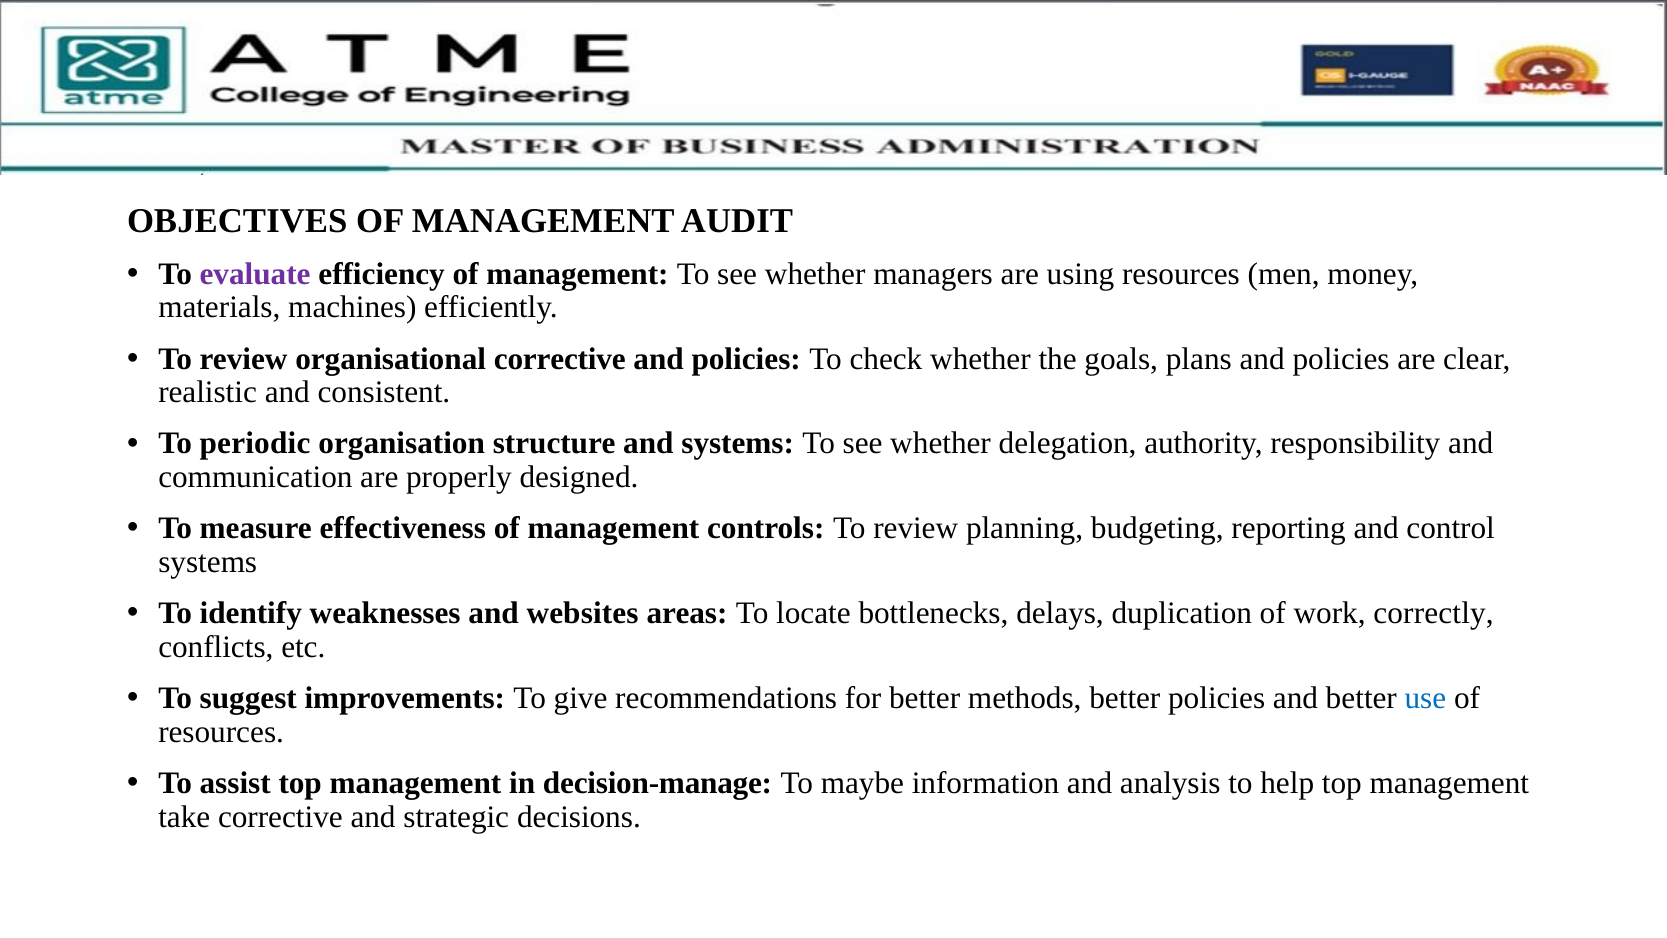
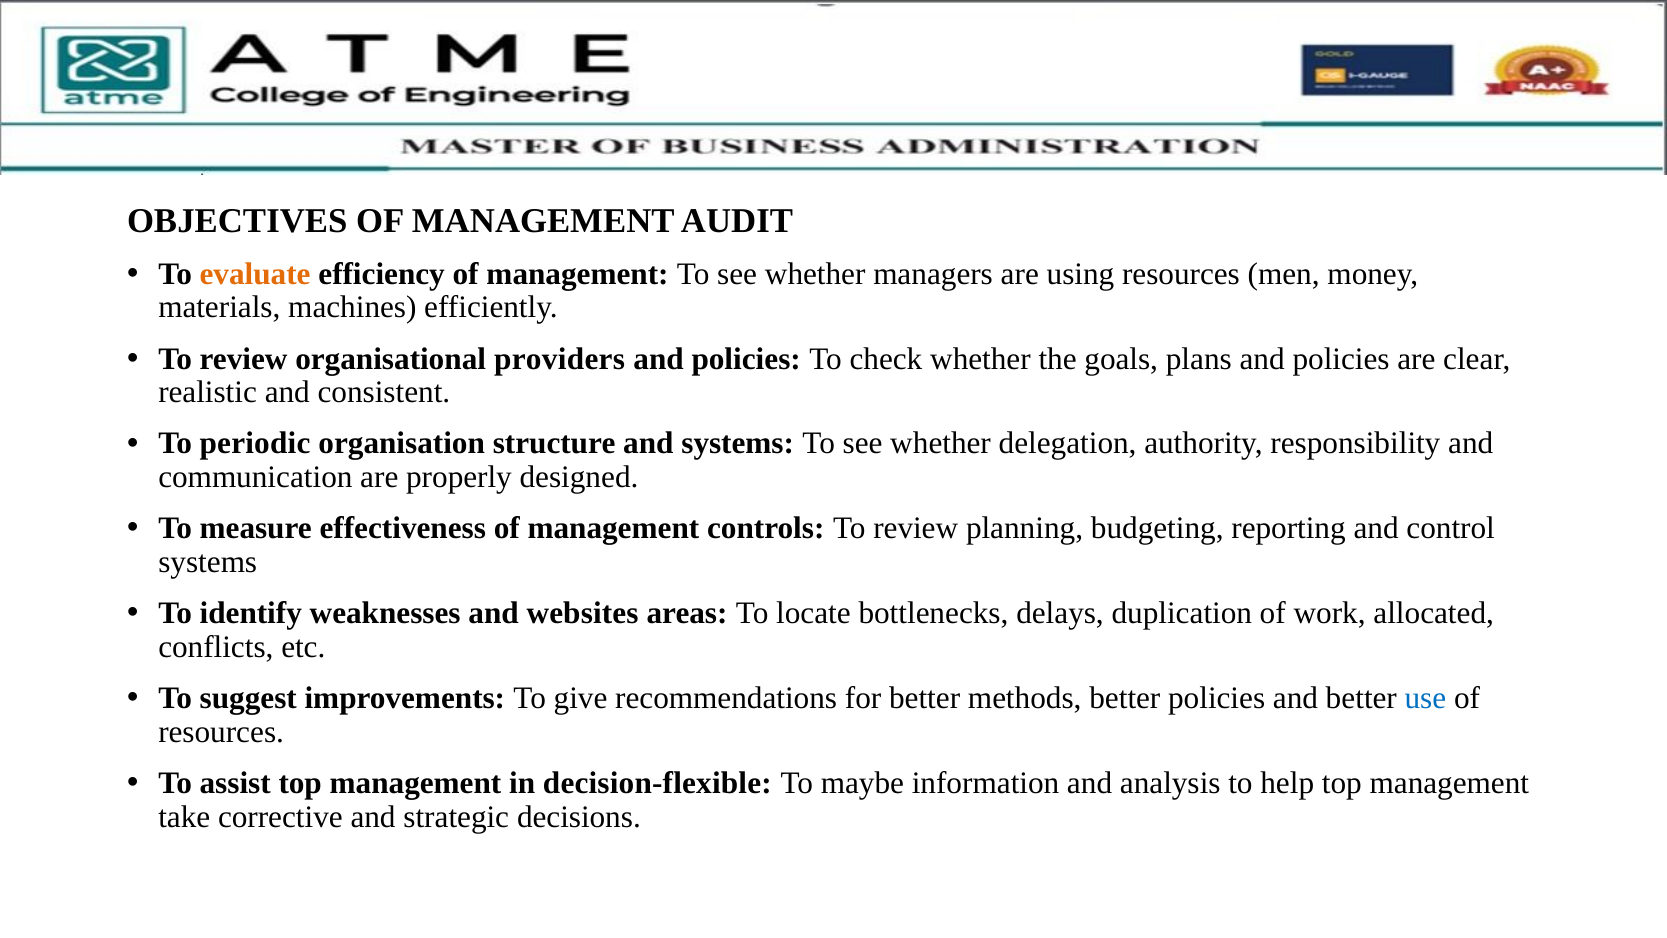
evaluate colour: purple -> orange
organisational corrective: corrective -> providers
correctly: correctly -> allocated
decision-manage: decision-manage -> decision-flexible
